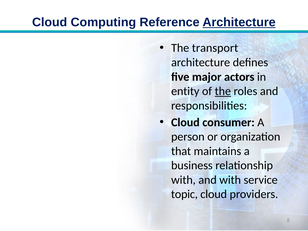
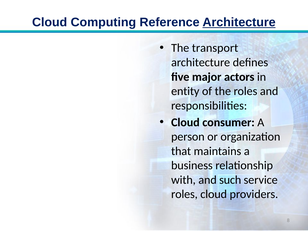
the at (223, 91) underline: present -> none
and with: with -> such
topic at (184, 194): topic -> roles
